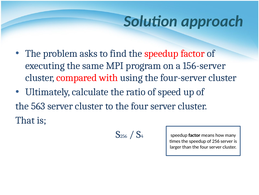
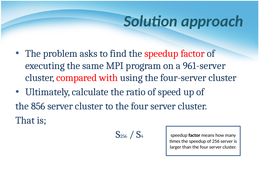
156-server: 156-server -> 961-server
563: 563 -> 856
